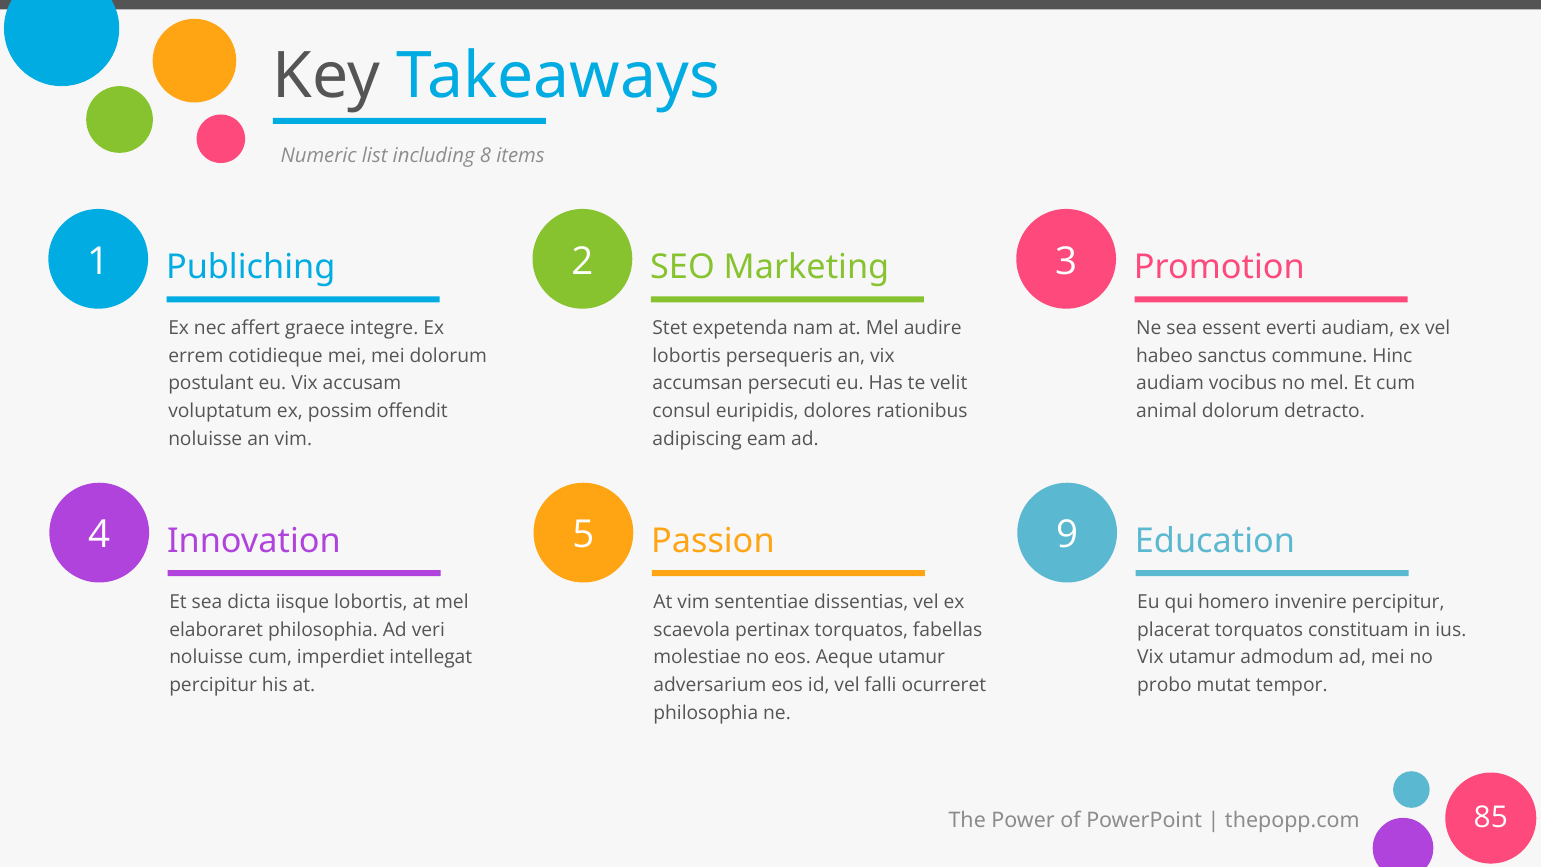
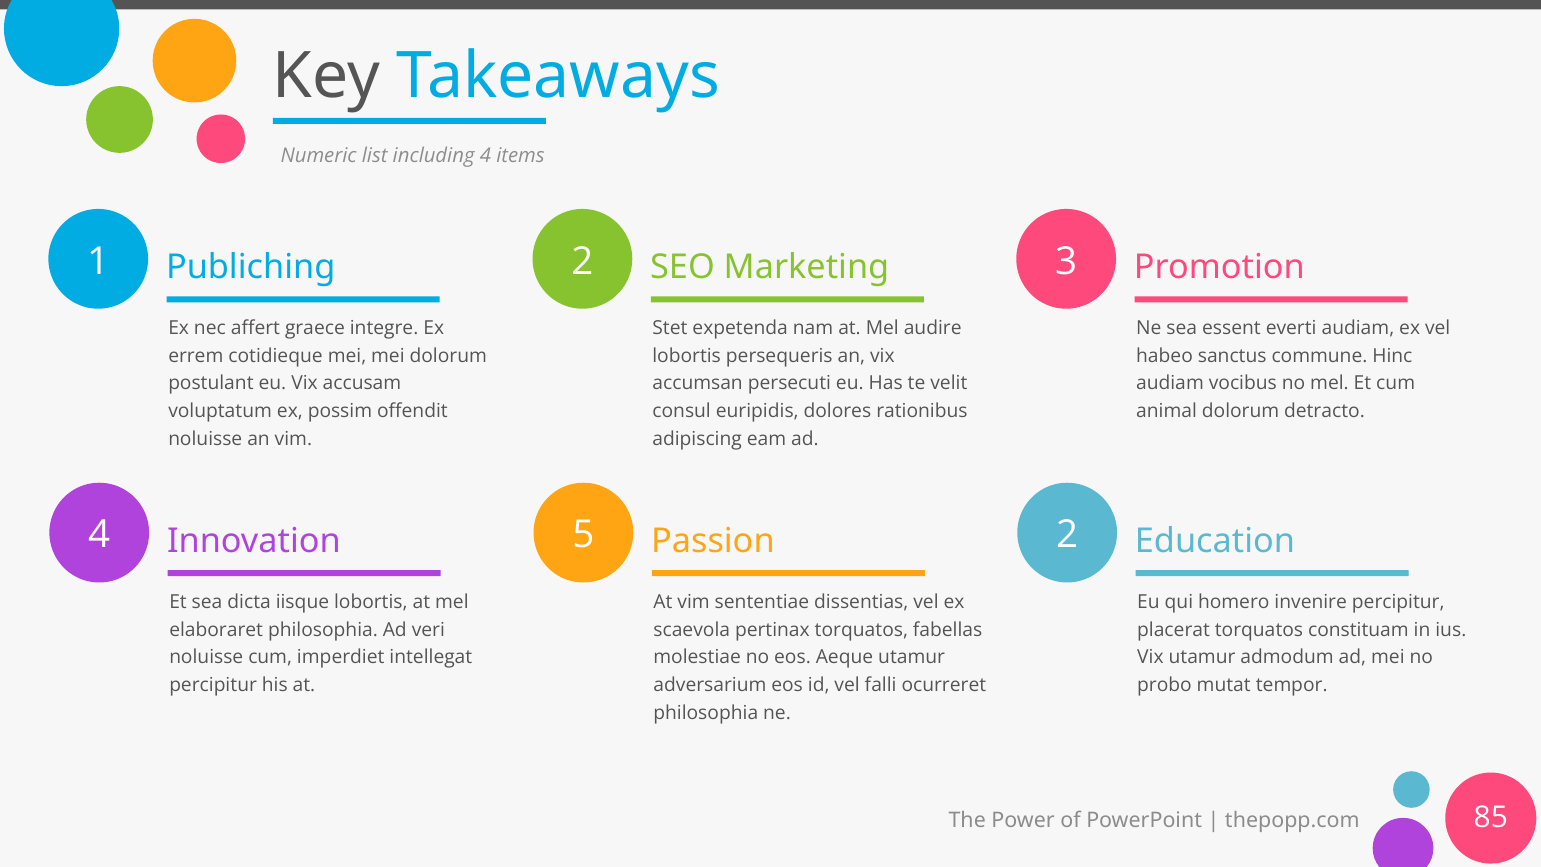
including 8: 8 -> 4
9 at (1067, 535): 9 -> 2
